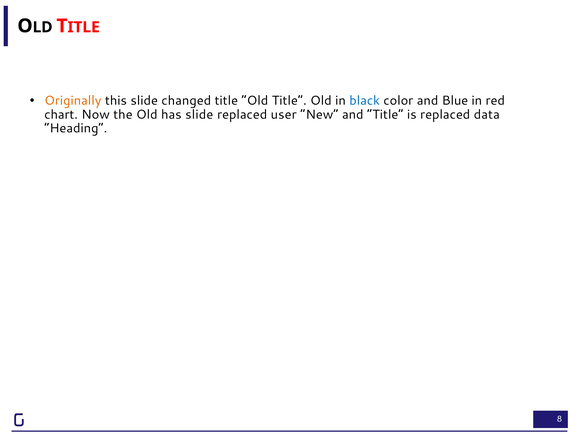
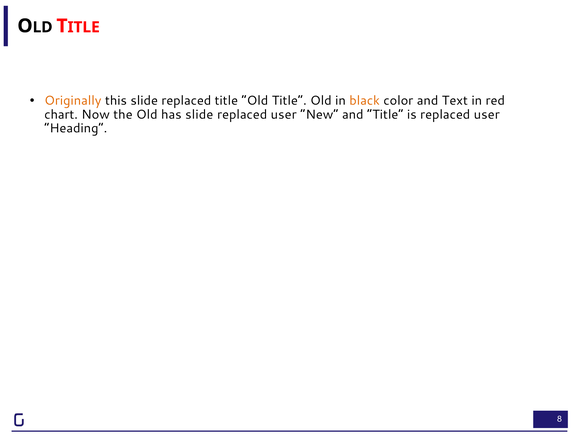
this slide changed: changed -> replaced
black colour: blue -> orange
Blue: Blue -> Text
is replaced data: data -> user
